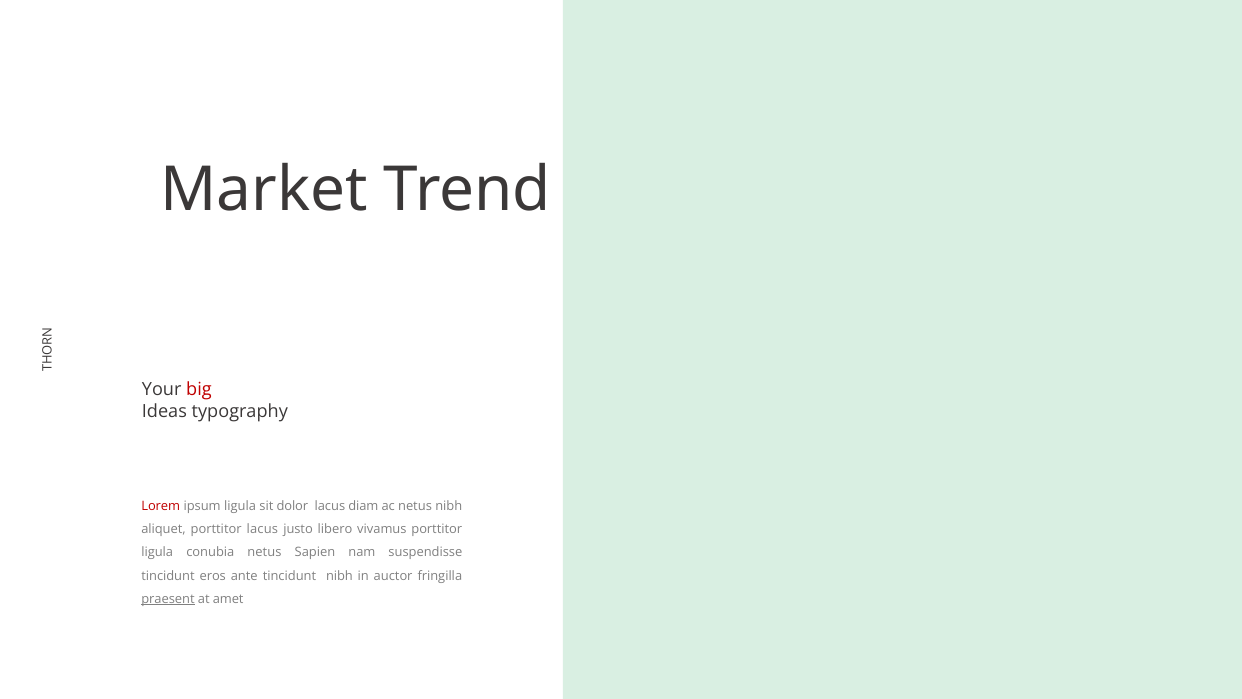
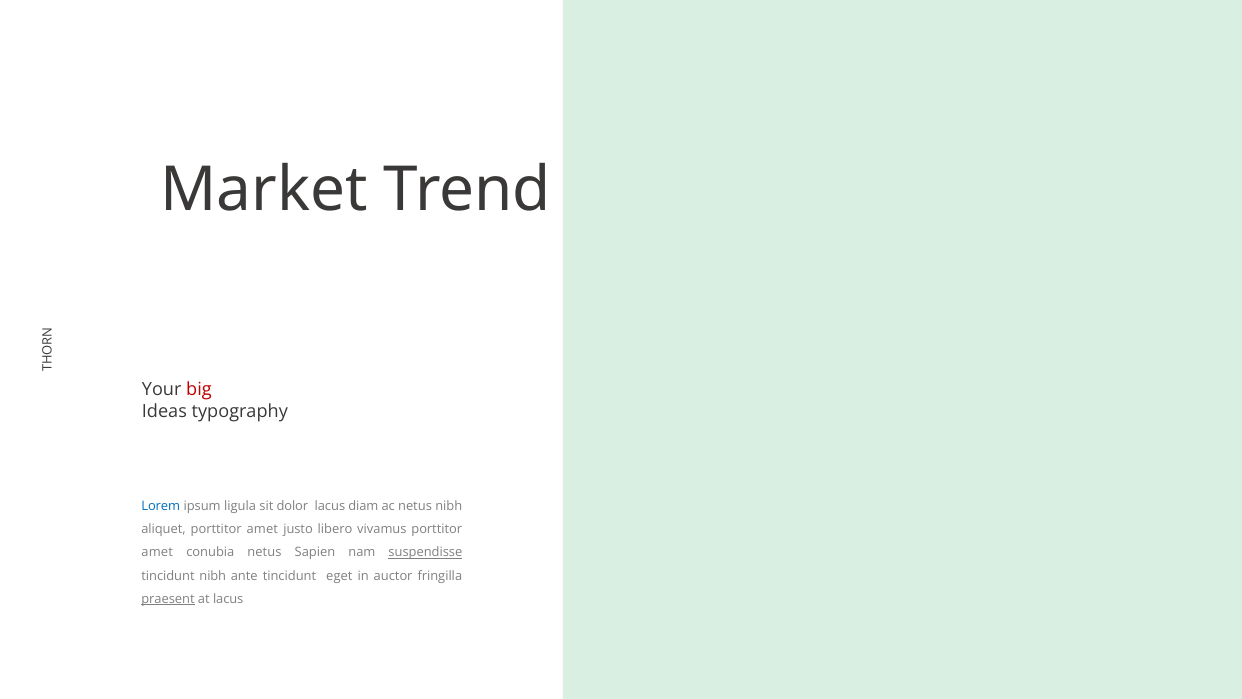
Lorem colour: red -> blue
aliquet porttitor lacus: lacus -> amet
ligula at (157, 552): ligula -> amet
suspendisse underline: none -> present
tincidunt eros: eros -> nibh
tincidunt nibh: nibh -> eget
at amet: amet -> lacus
